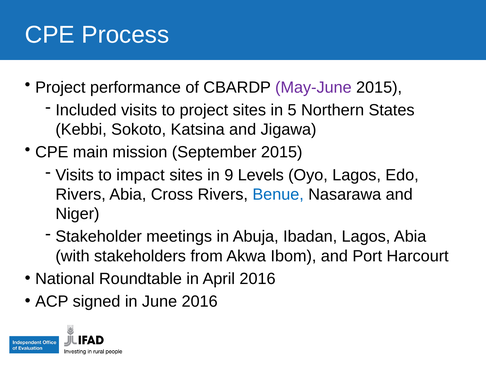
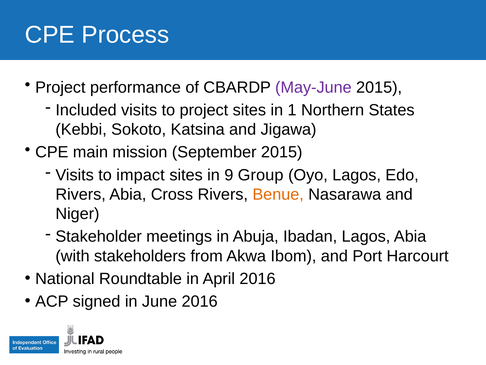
5: 5 -> 1
Levels: Levels -> Group
Benue colour: blue -> orange
